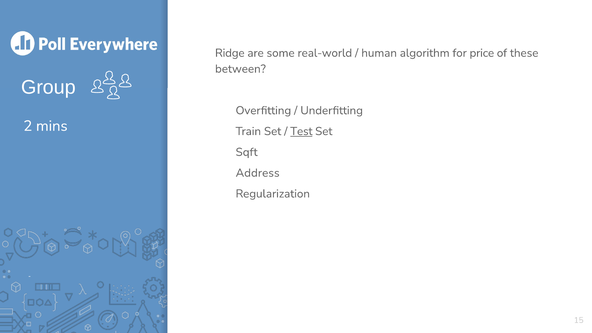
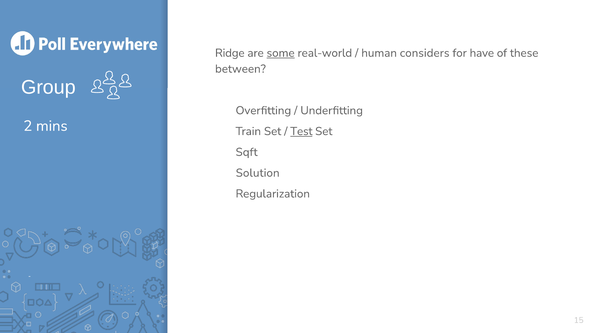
some underline: none -> present
algorithm: algorithm -> considers
price: price -> have
Address: Address -> Solution
